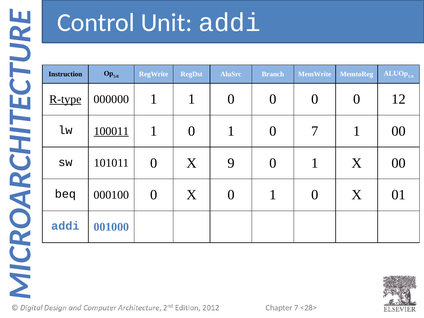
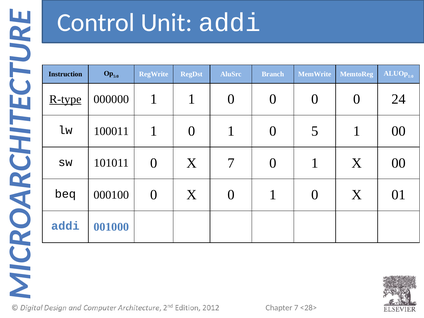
12: 12 -> 24
100011 underline: present -> none
0 7: 7 -> 5
X 9: 9 -> 7
